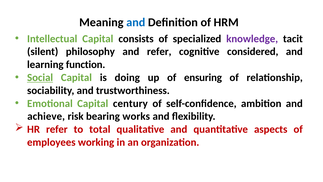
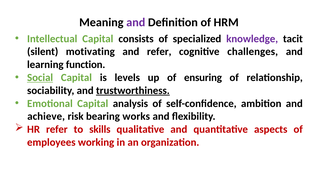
and at (136, 22) colour: blue -> purple
philosophy: philosophy -> motivating
considered: considered -> challenges
doing: doing -> levels
trustworthiness underline: none -> present
century: century -> analysis
total: total -> skills
